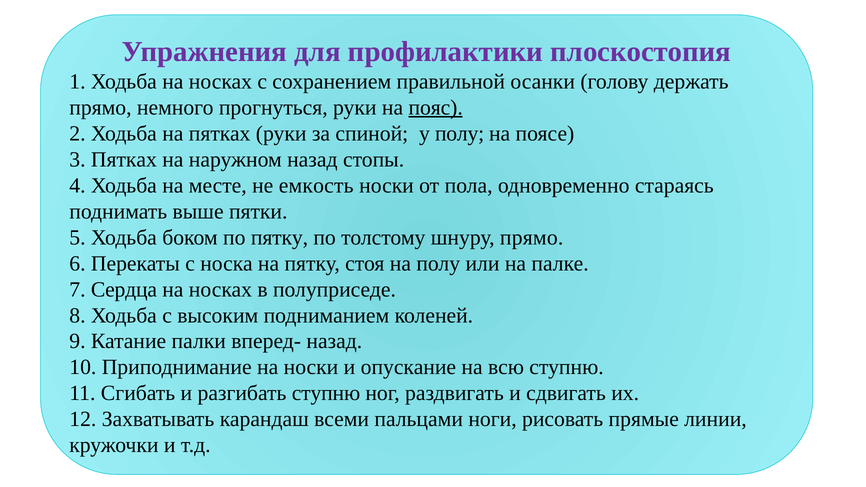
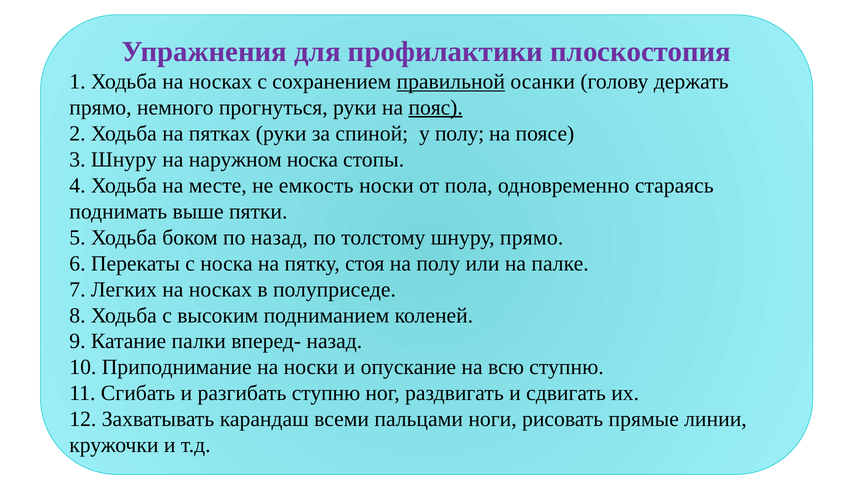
правильной underline: none -> present
3 Пятках: Пятках -> Шнуру
наружном назад: назад -> носка
по пятку: пятку -> назад
Сердца: Сердца -> Легких
